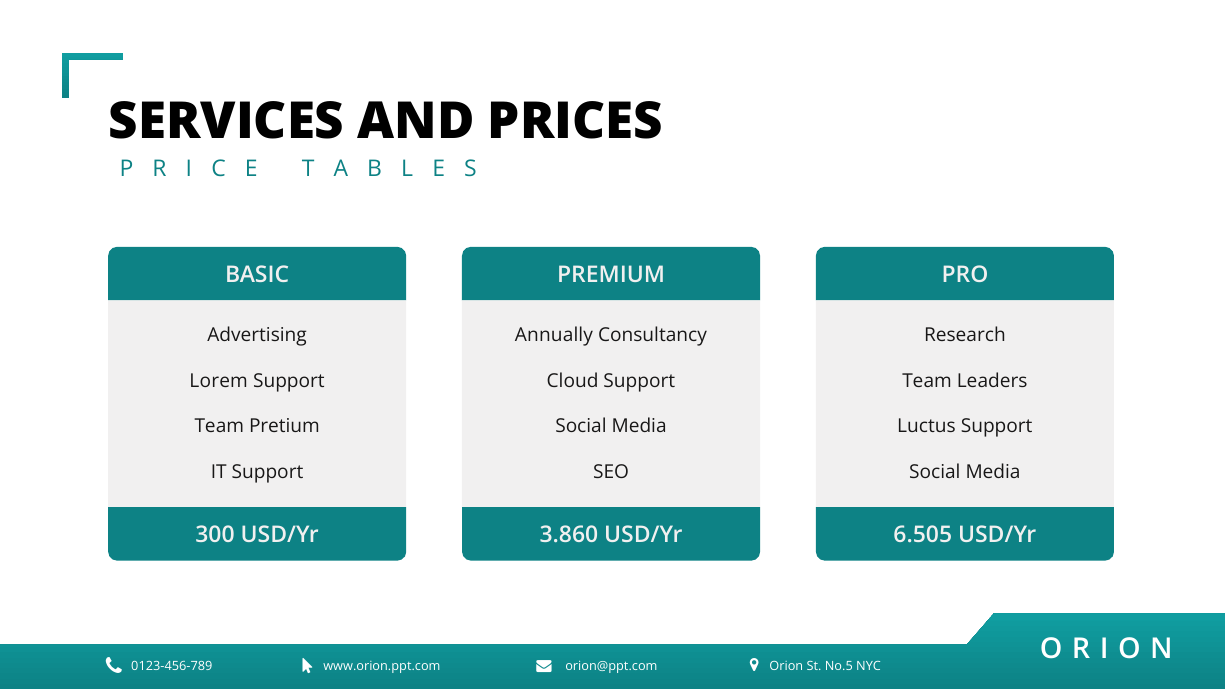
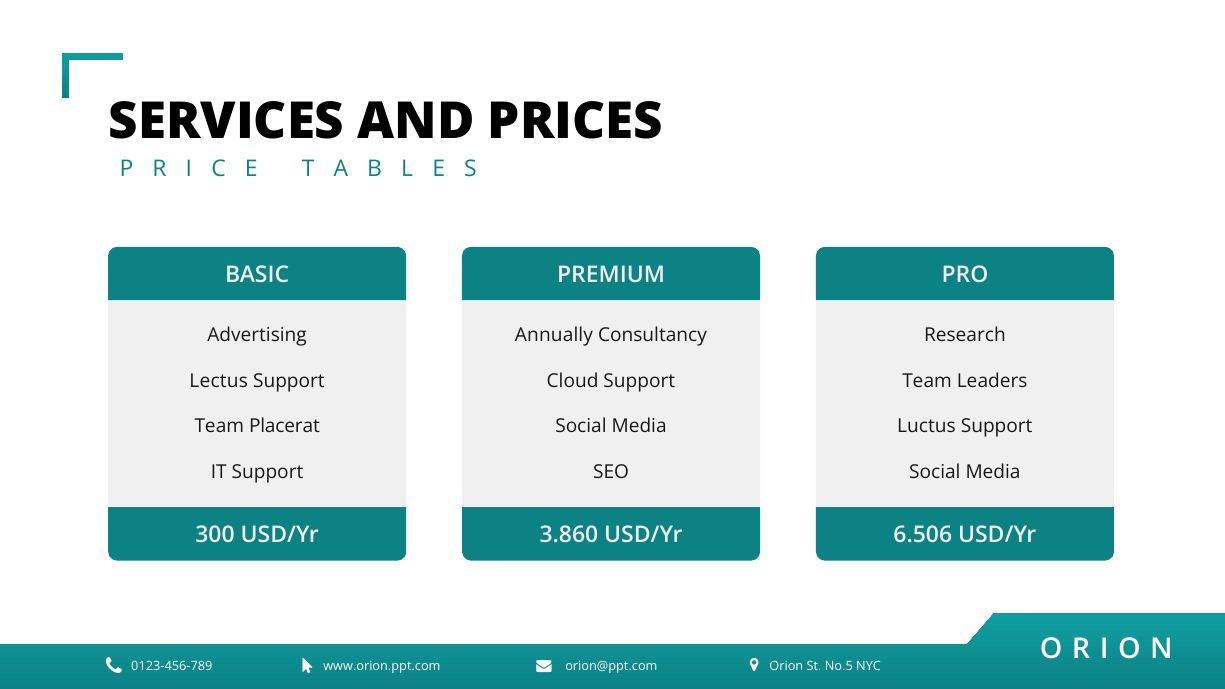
Lorem: Lorem -> Lectus
Pretium: Pretium -> Placerat
6.505: 6.505 -> 6.506
